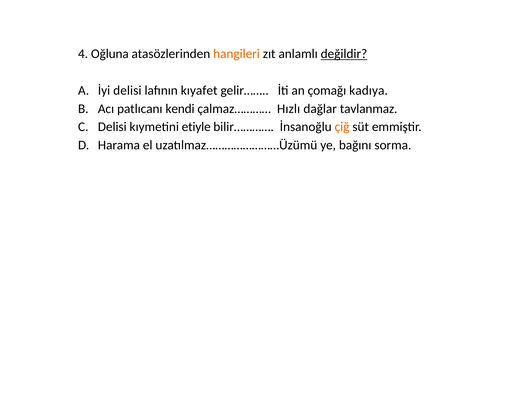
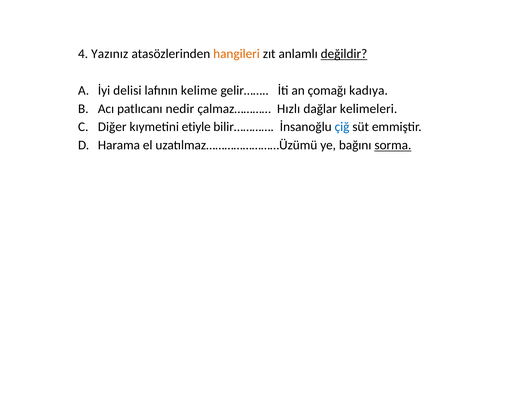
Oğluna: Oğluna -> Yazınız
kıyafet: kıyafet -> kelime
kendi: kendi -> nedir
tavlanmaz: tavlanmaz -> kelimeleri
Delisi at (112, 127): Delisi -> Diğer
çiğ colour: orange -> blue
sorma underline: none -> present
